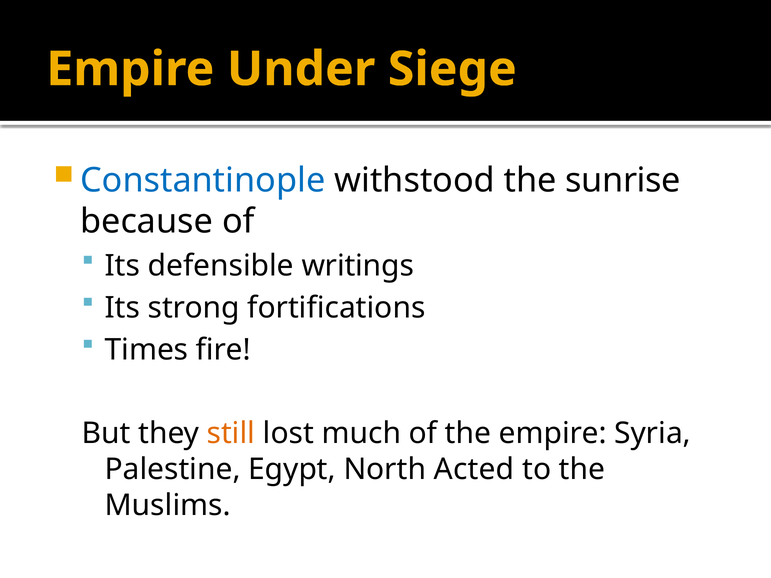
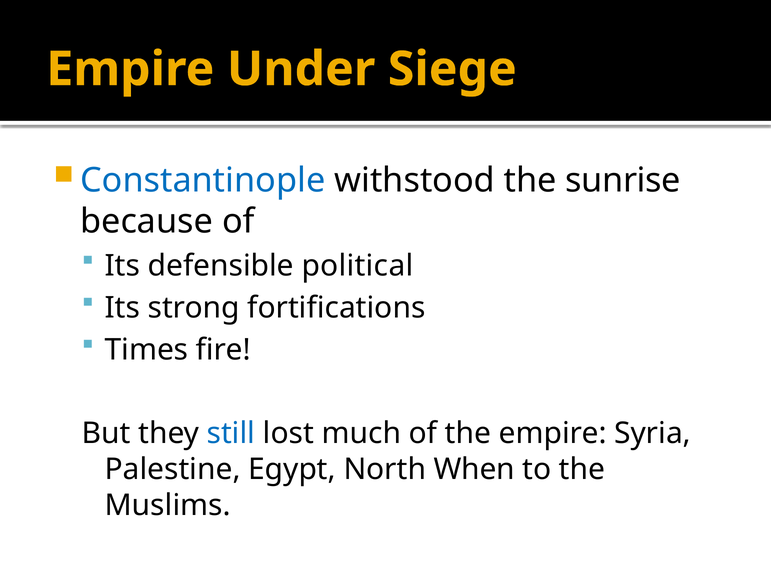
writings: writings -> political
still colour: orange -> blue
Acted: Acted -> When
